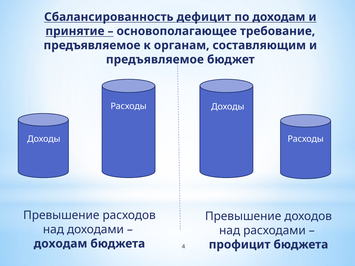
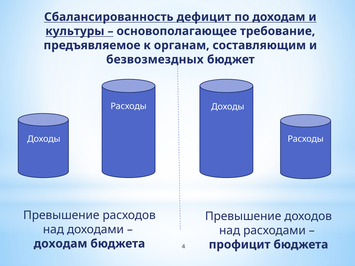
принятие: принятие -> культуры
предъявляемое at (155, 60): предъявляемое -> безвозмездных
